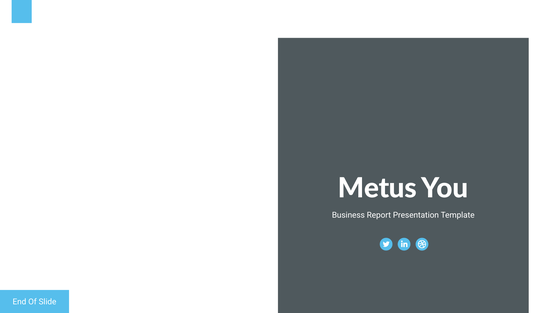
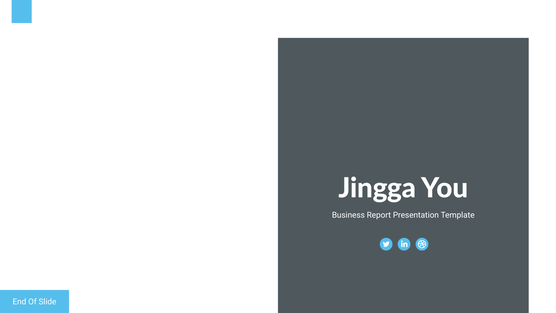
Metus: Metus -> Jingga
